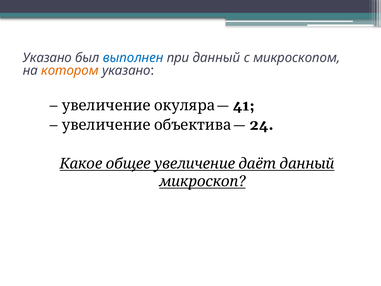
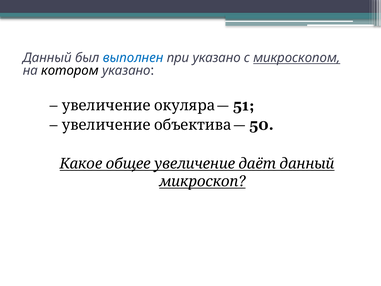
Указано at (47, 58): Указано -> Данный
при данный: данный -> указано
микроскопом underline: none -> present
котором colour: orange -> black
41: 41 -> 51
24: 24 -> 50
